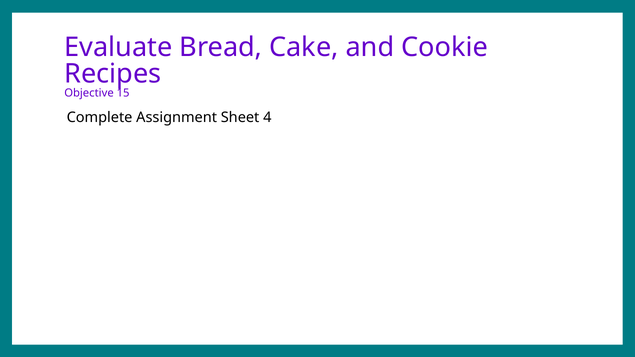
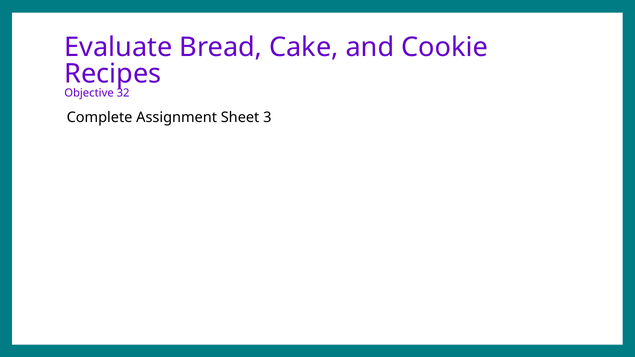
15: 15 -> 32
4: 4 -> 3
